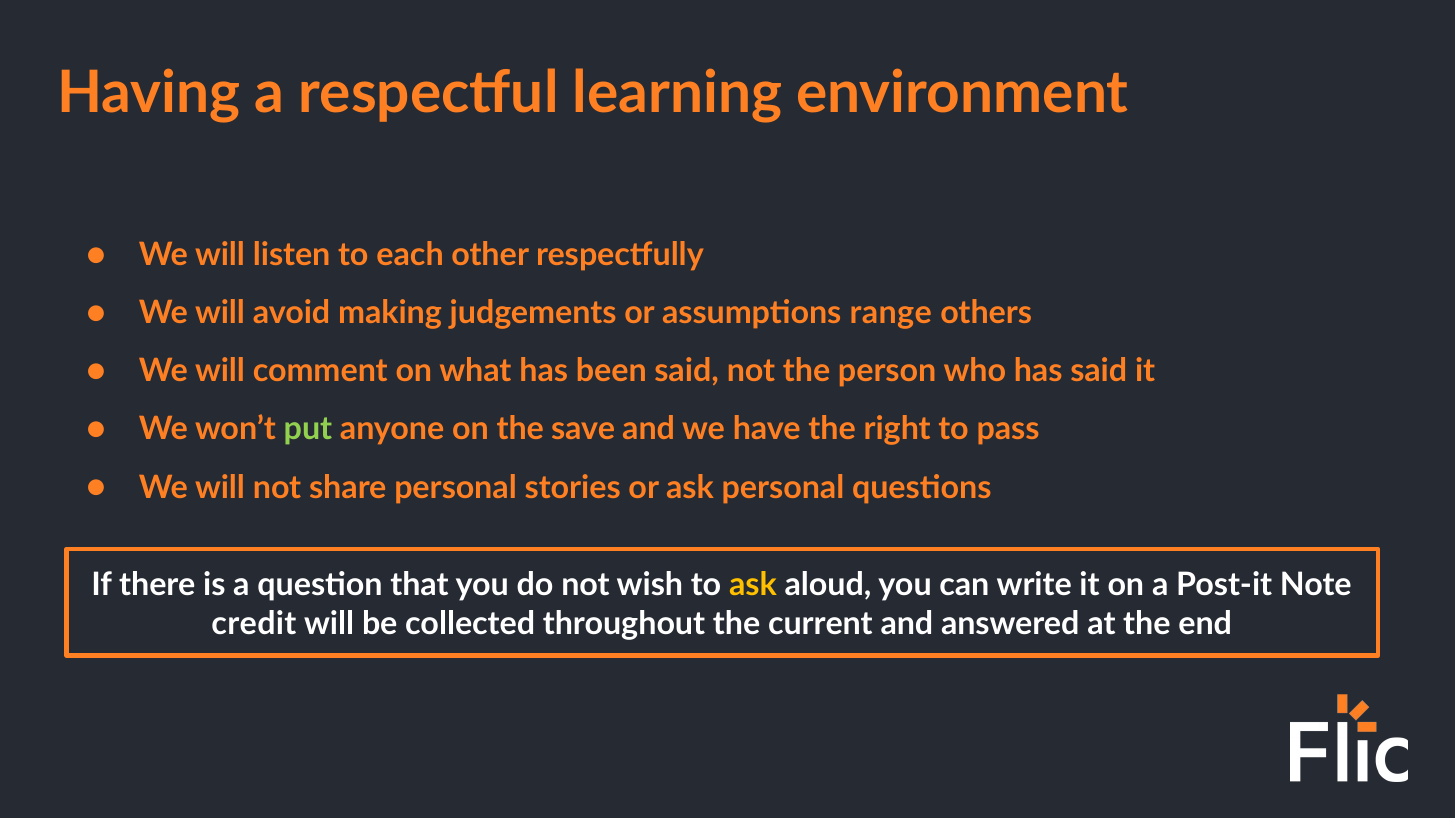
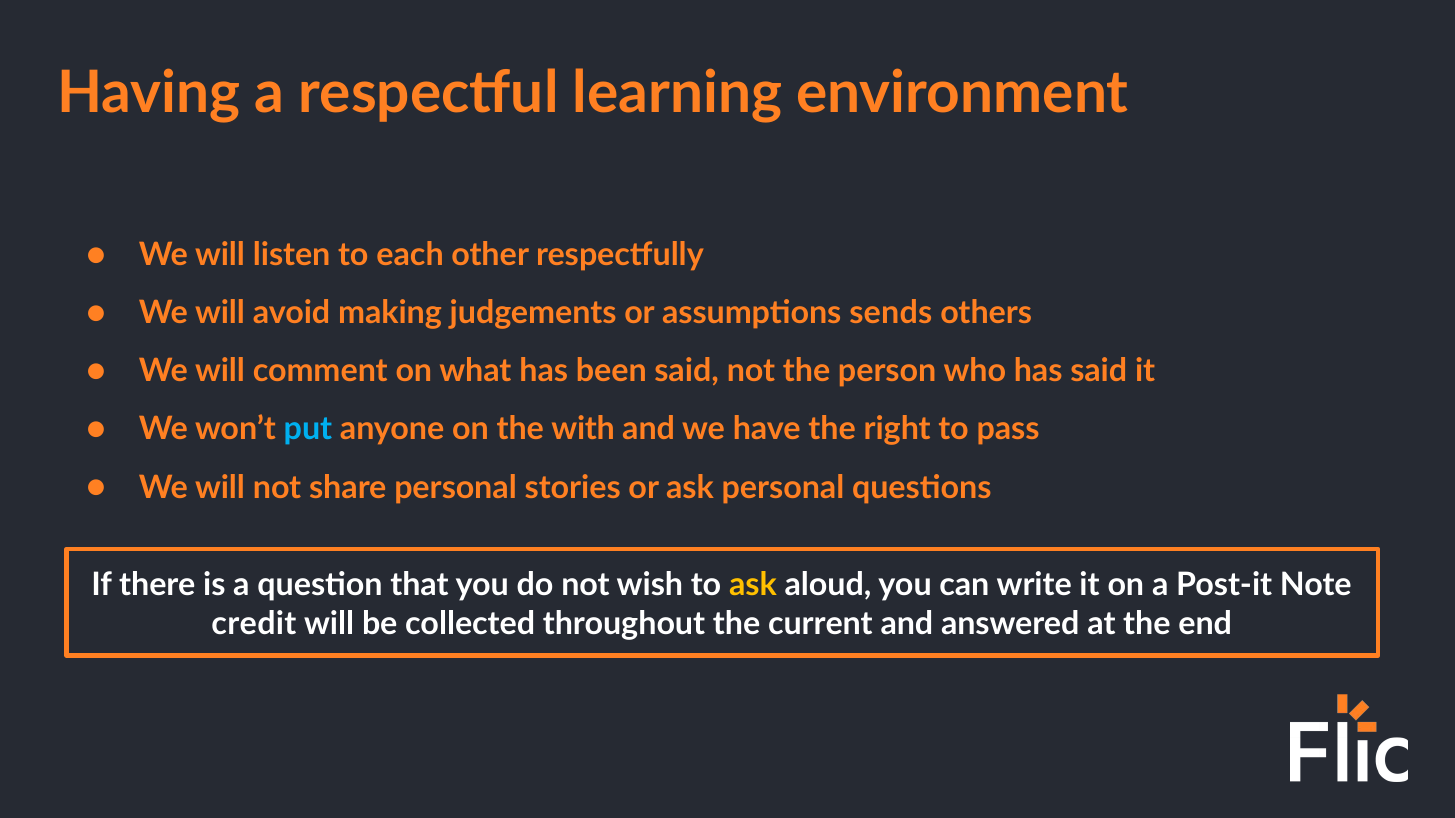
range: range -> sends
put colour: light green -> light blue
save: save -> with
